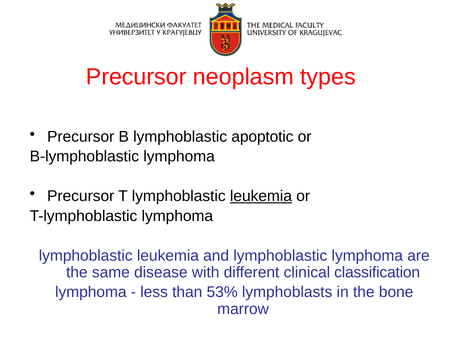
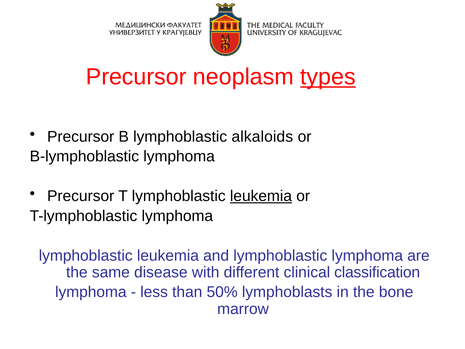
types underline: none -> present
apoptotic: apoptotic -> alkaloids
53%: 53% -> 50%
